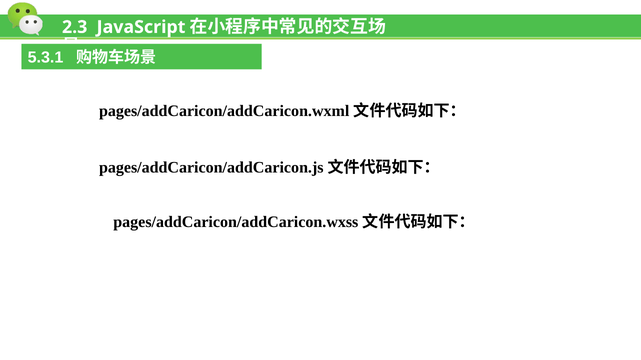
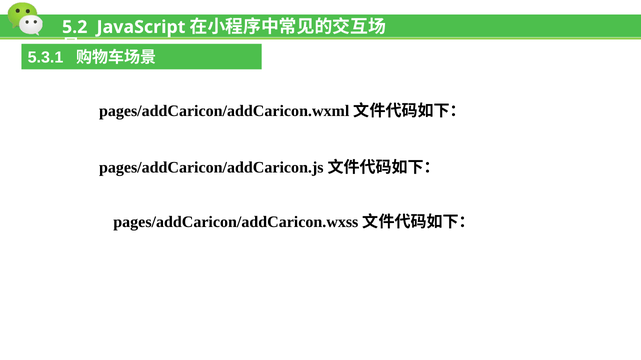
2.3: 2.3 -> 5.2
